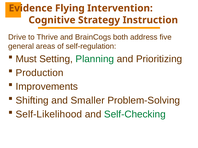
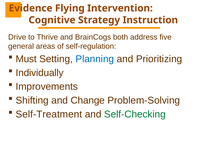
Planning colour: green -> blue
Production: Production -> Individually
Smaller: Smaller -> Change
Self-Likelihood: Self-Likelihood -> Self-Treatment
